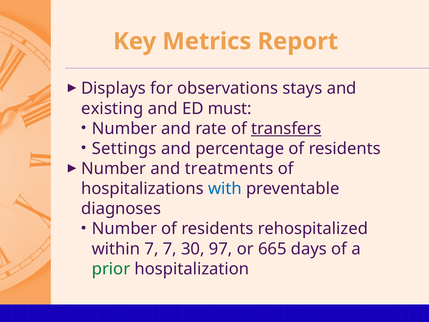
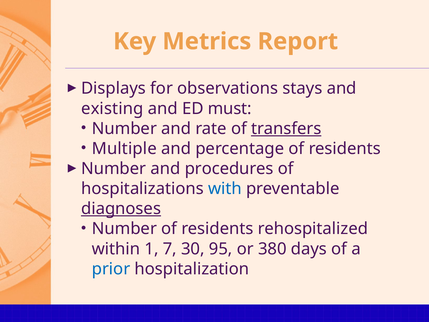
Settings: Settings -> Multiple
treatments: treatments -> procedures
diagnoses underline: none -> present
within 7: 7 -> 1
97: 97 -> 95
665: 665 -> 380
prior colour: green -> blue
